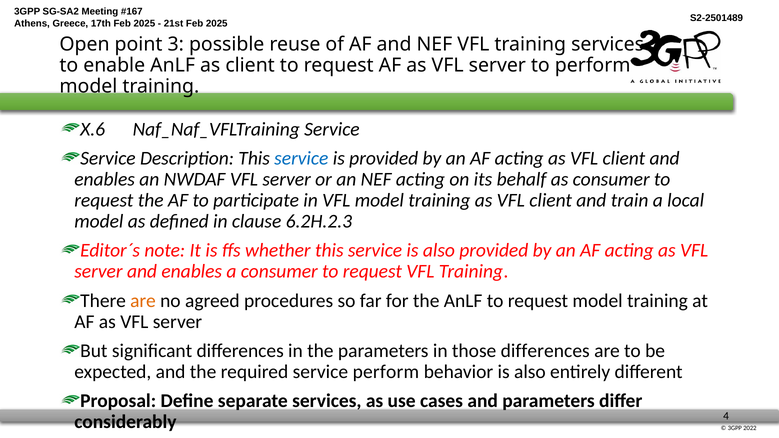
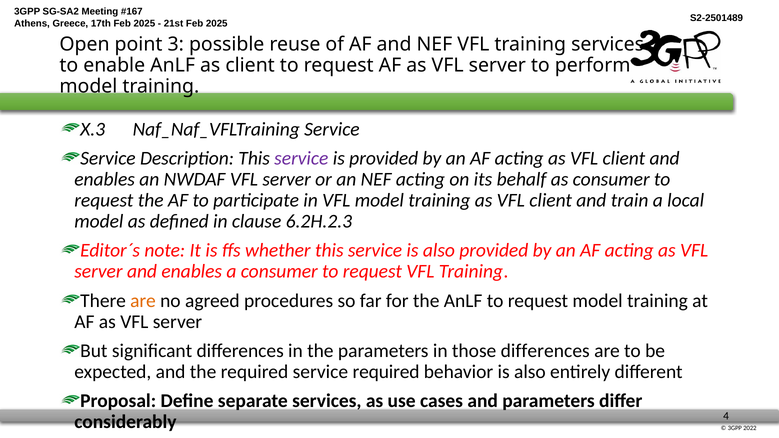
X.6: X.6 -> X.3
service at (301, 158) colour: blue -> purple
service perform: perform -> required
